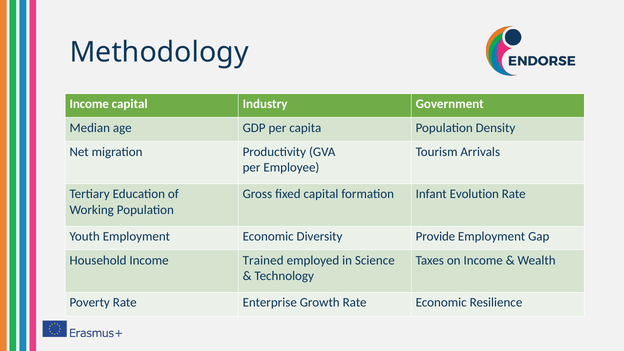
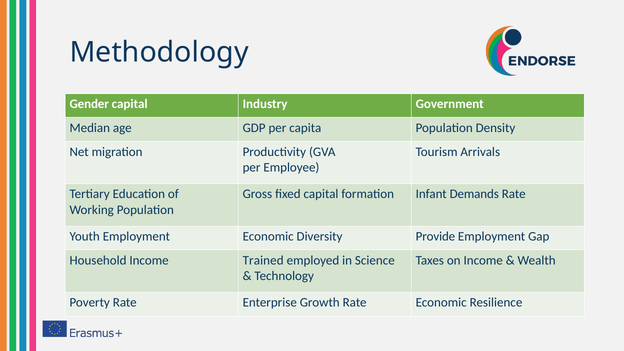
Income at (89, 104): Income -> Gender
Evolution: Evolution -> Demands
